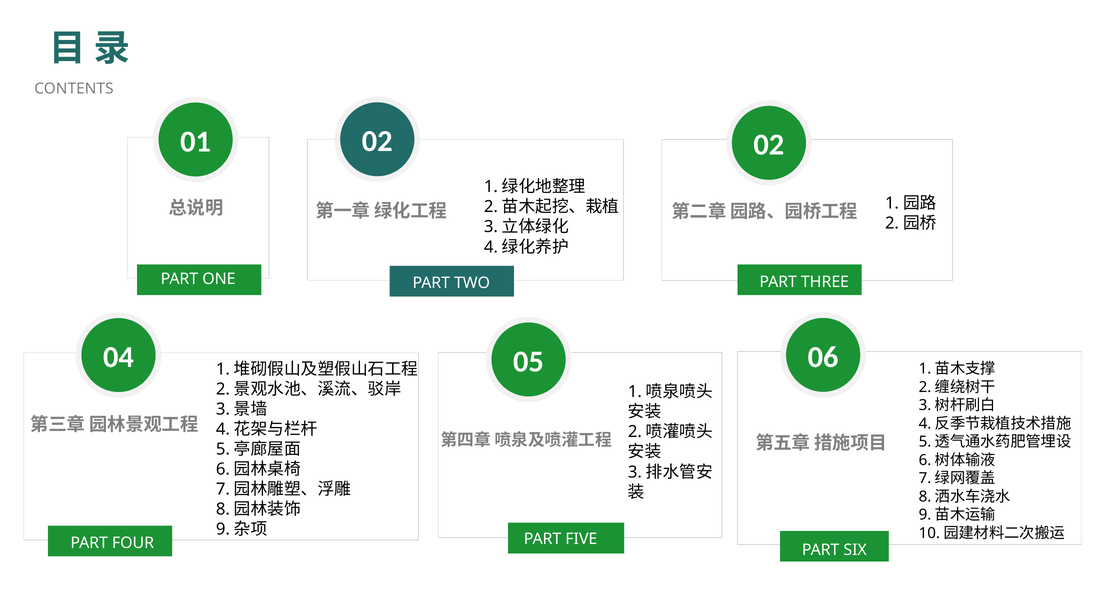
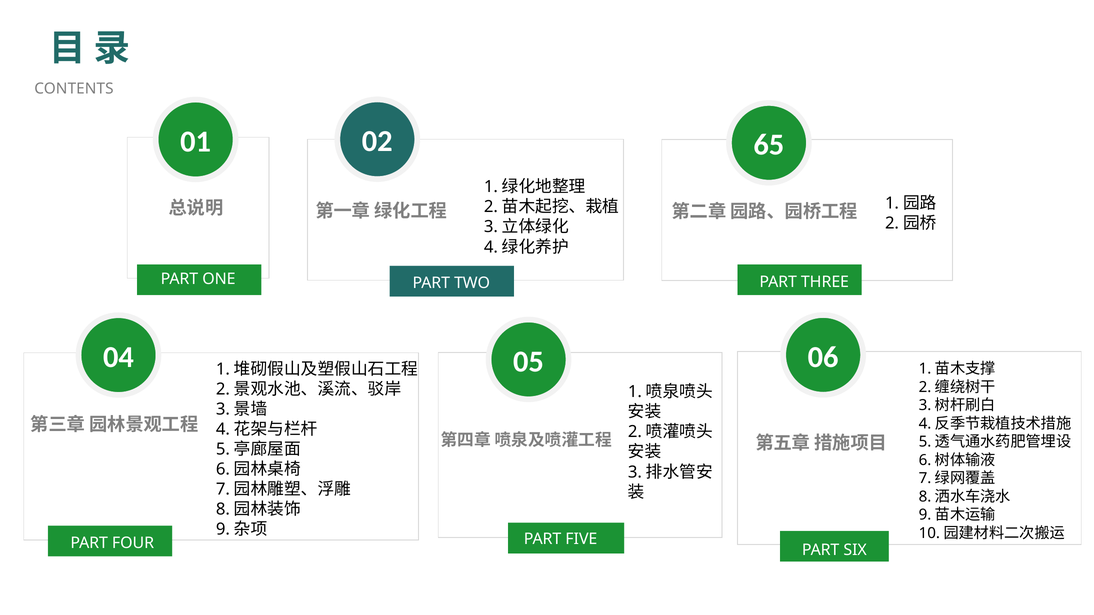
02 02: 02 -> 65
